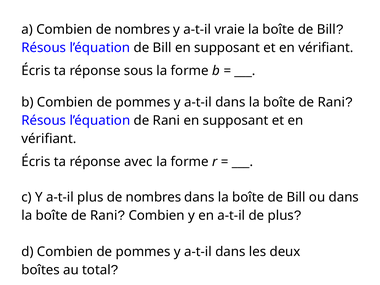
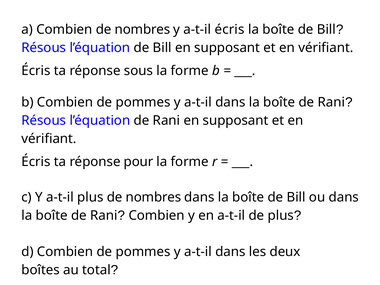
a-t-il vraie: vraie -> écris
avec: avec -> pour
